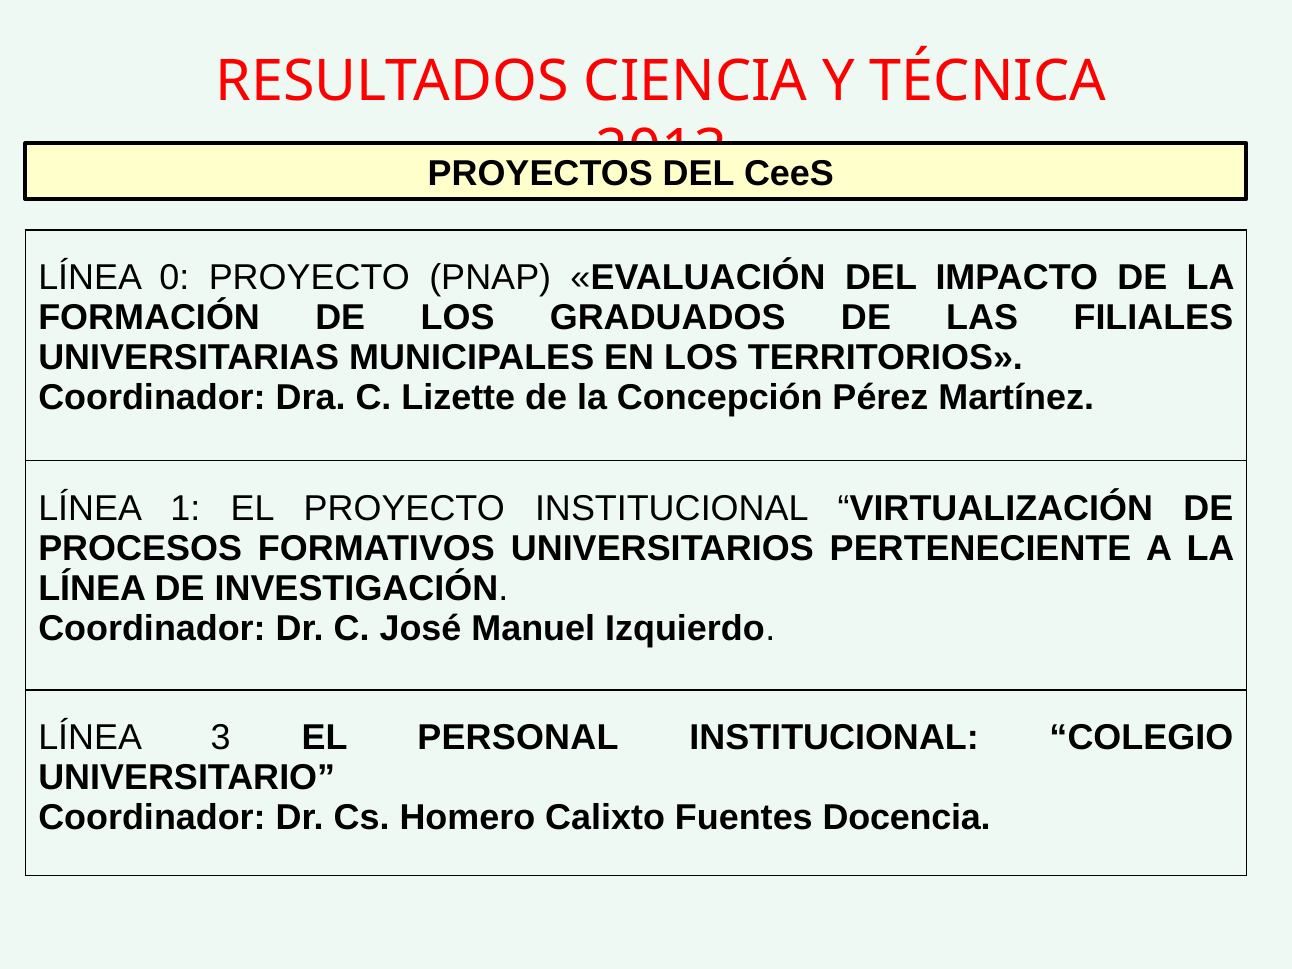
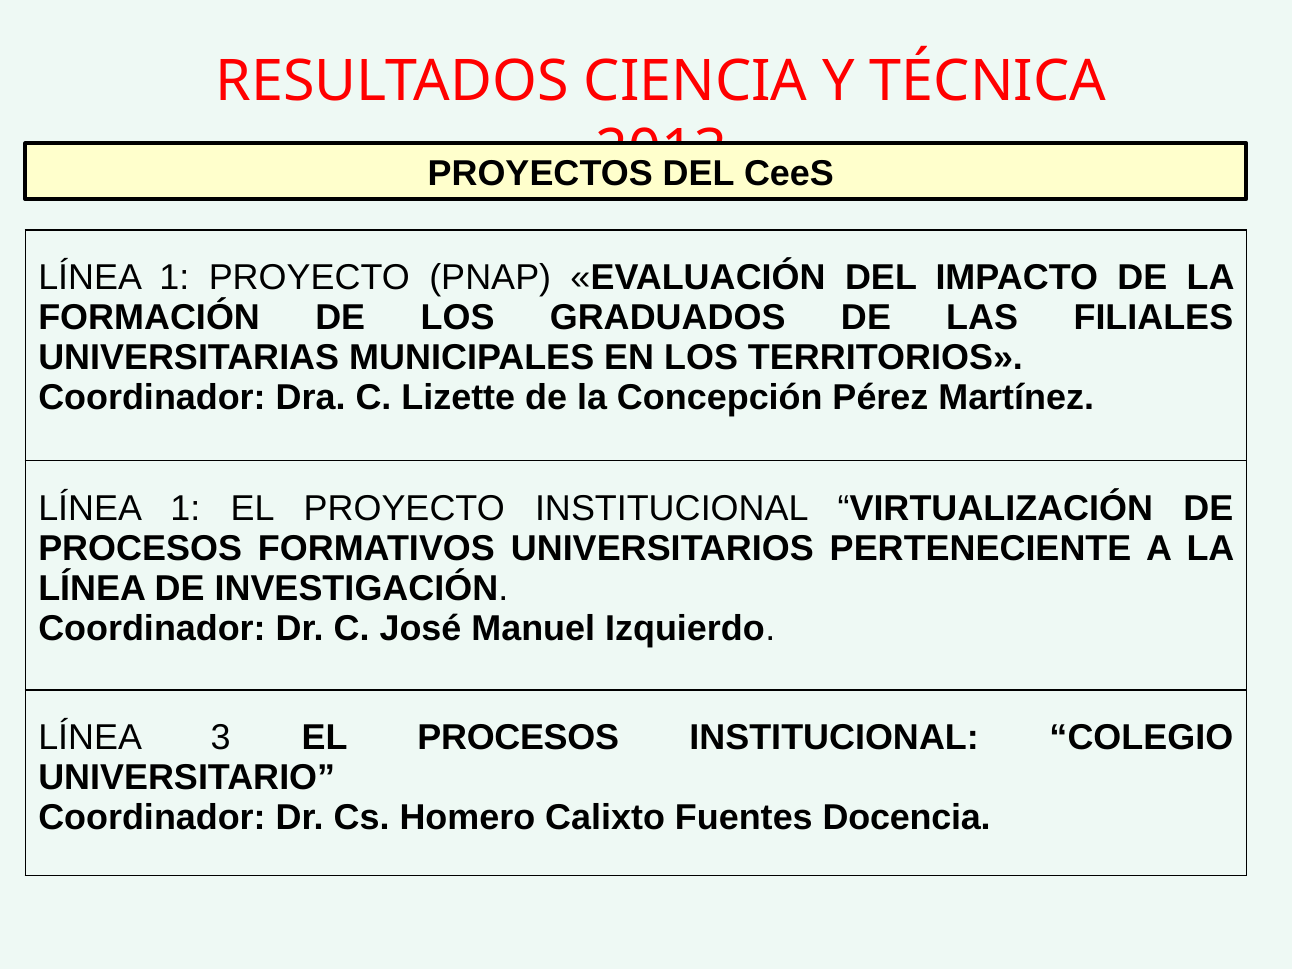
0 at (174, 277): 0 -> 1
EL PERSONAL: PERSONAL -> PROCESOS
